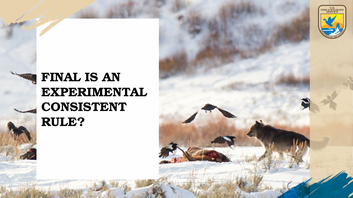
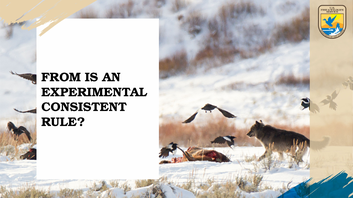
FINAL: FINAL -> FROM
